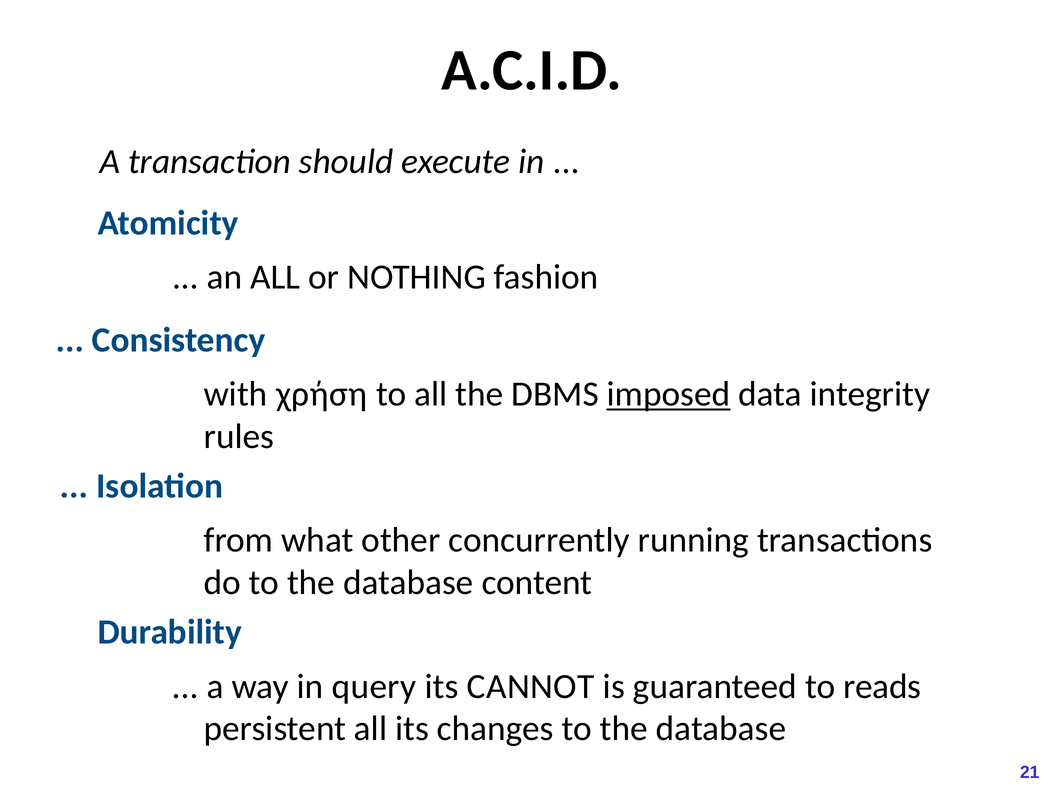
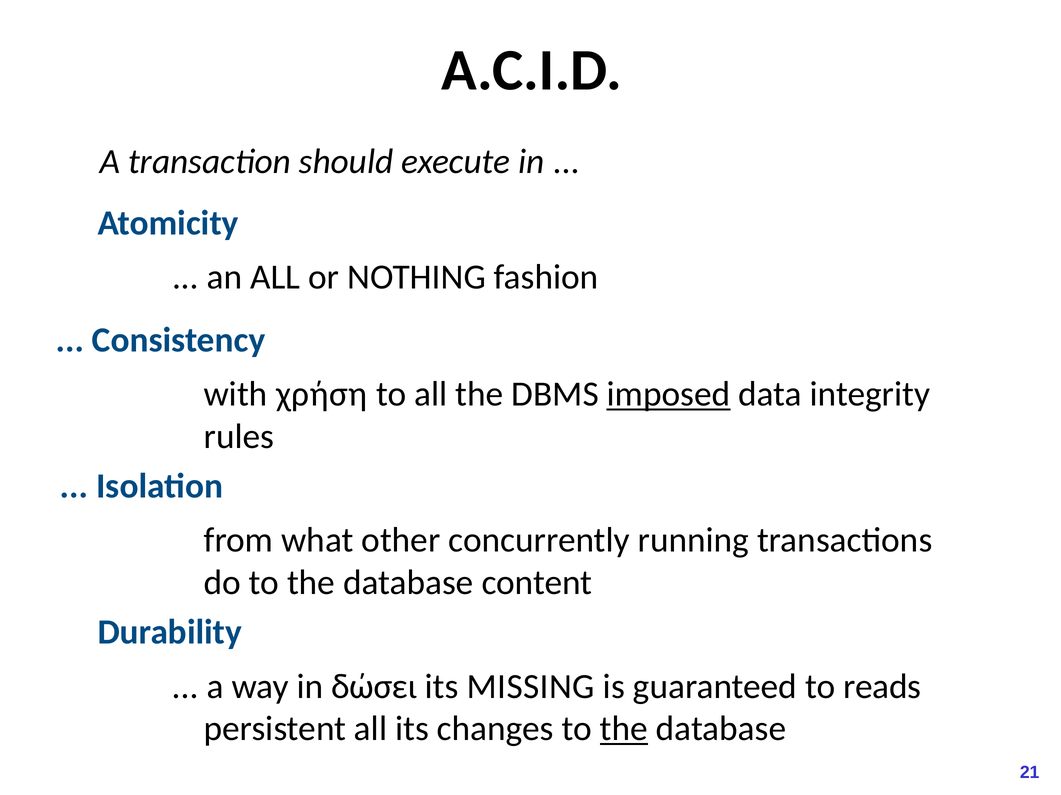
query: query -> δώσει
CANNOT: CANNOT -> MISSING
the at (624, 729) underline: none -> present
